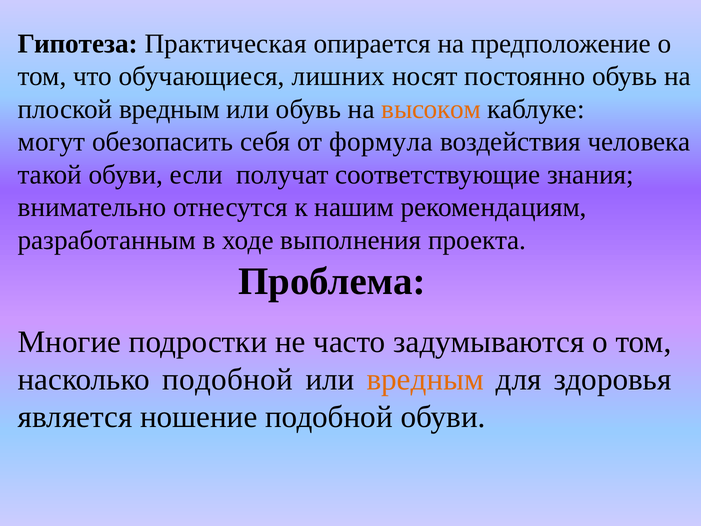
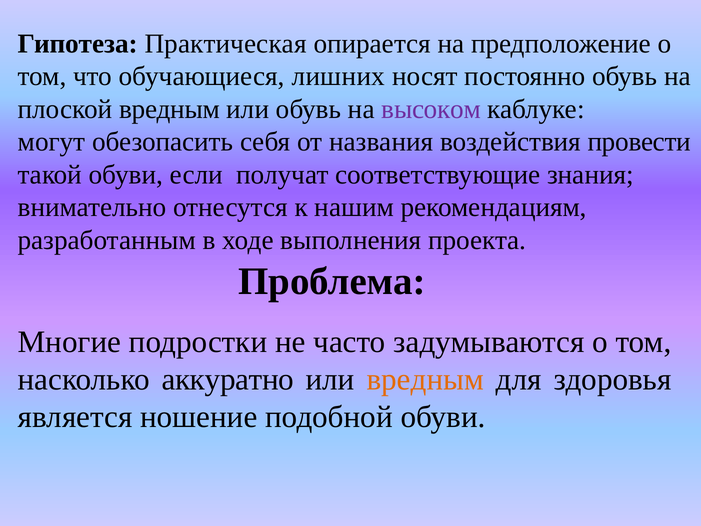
высоком colour: orange -> purple
формула: формула -> названия
человека: человека -> провести
насколько подобной: подобной -> аккуратно
